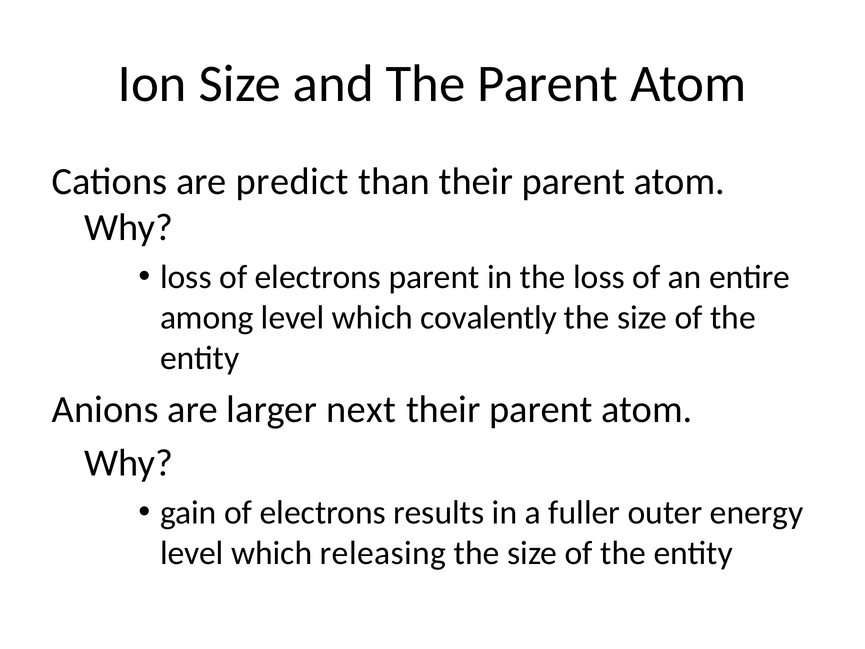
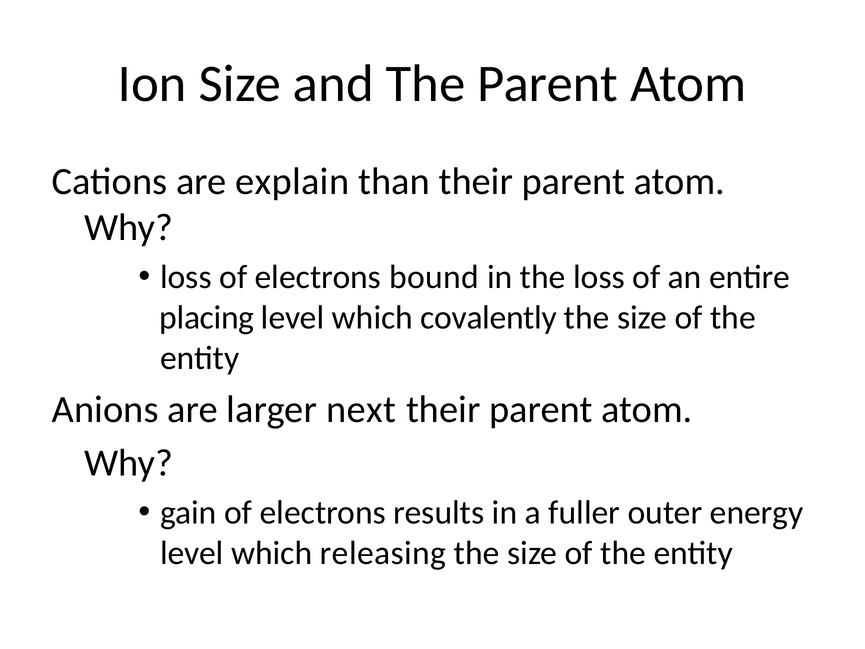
predict: predict -> explain
electrons parent: parent -> bound
among: among -> placing
